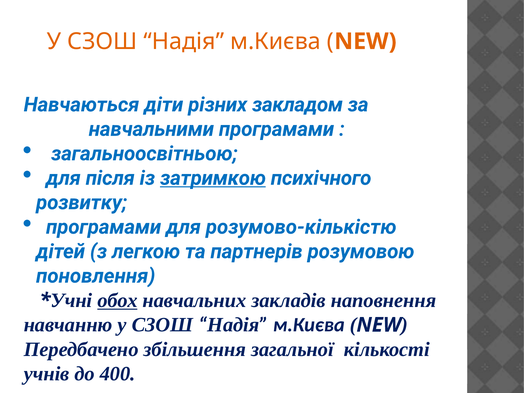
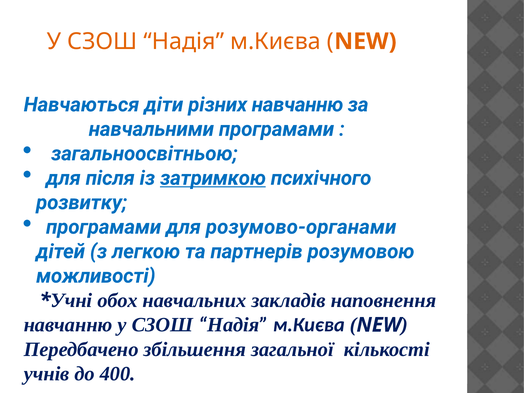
різних закладом: закладом -> навчанню
розумово-кількістю: розумово-кількістю -> розумово-органами
поновлення: поновлення -> можливості
обох underline: present -> none
